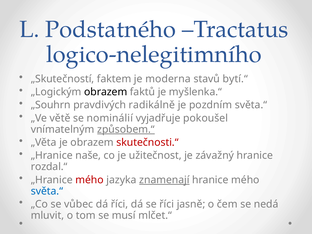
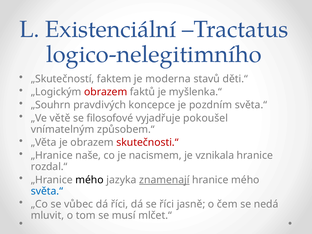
Podstatného: Podstatného -> Existenciální
bytí.“: bytí.“ -> děti.“
obrazem at (106, 92) colour: black -> red
radikálně: radikálně -> koncepce
nominálií: nominálií -> filosofové
způsobem.“ underline: present -> none
užitečnost: užitečnost -> nacismem
závažný: závažný -> vznikala
mého at (90, 180) colour: red -> black
